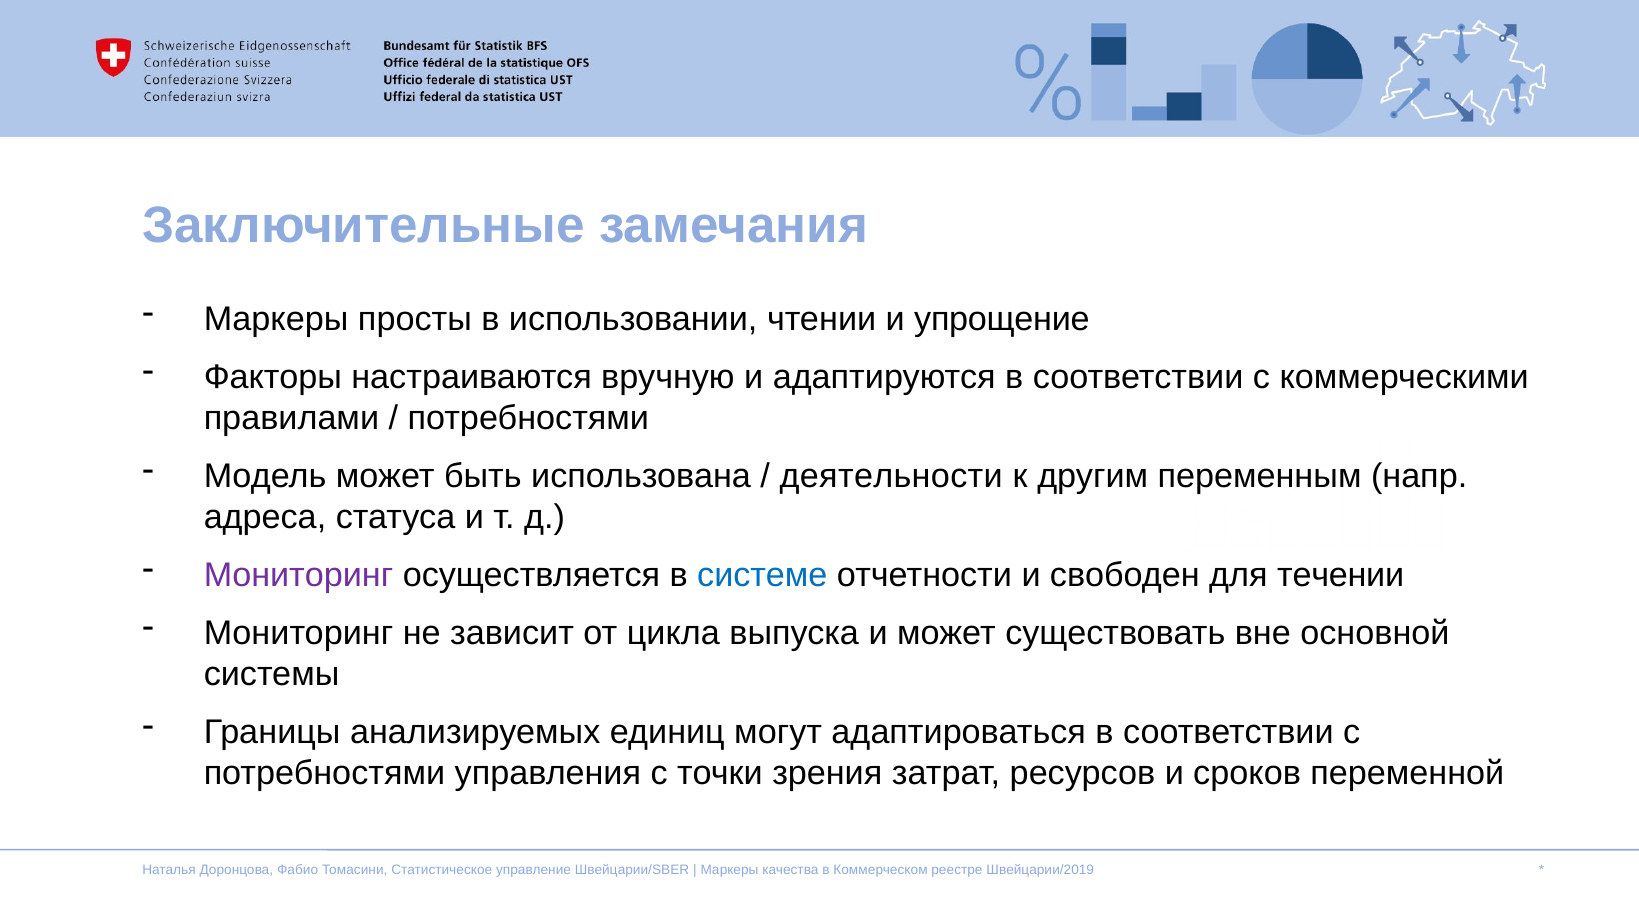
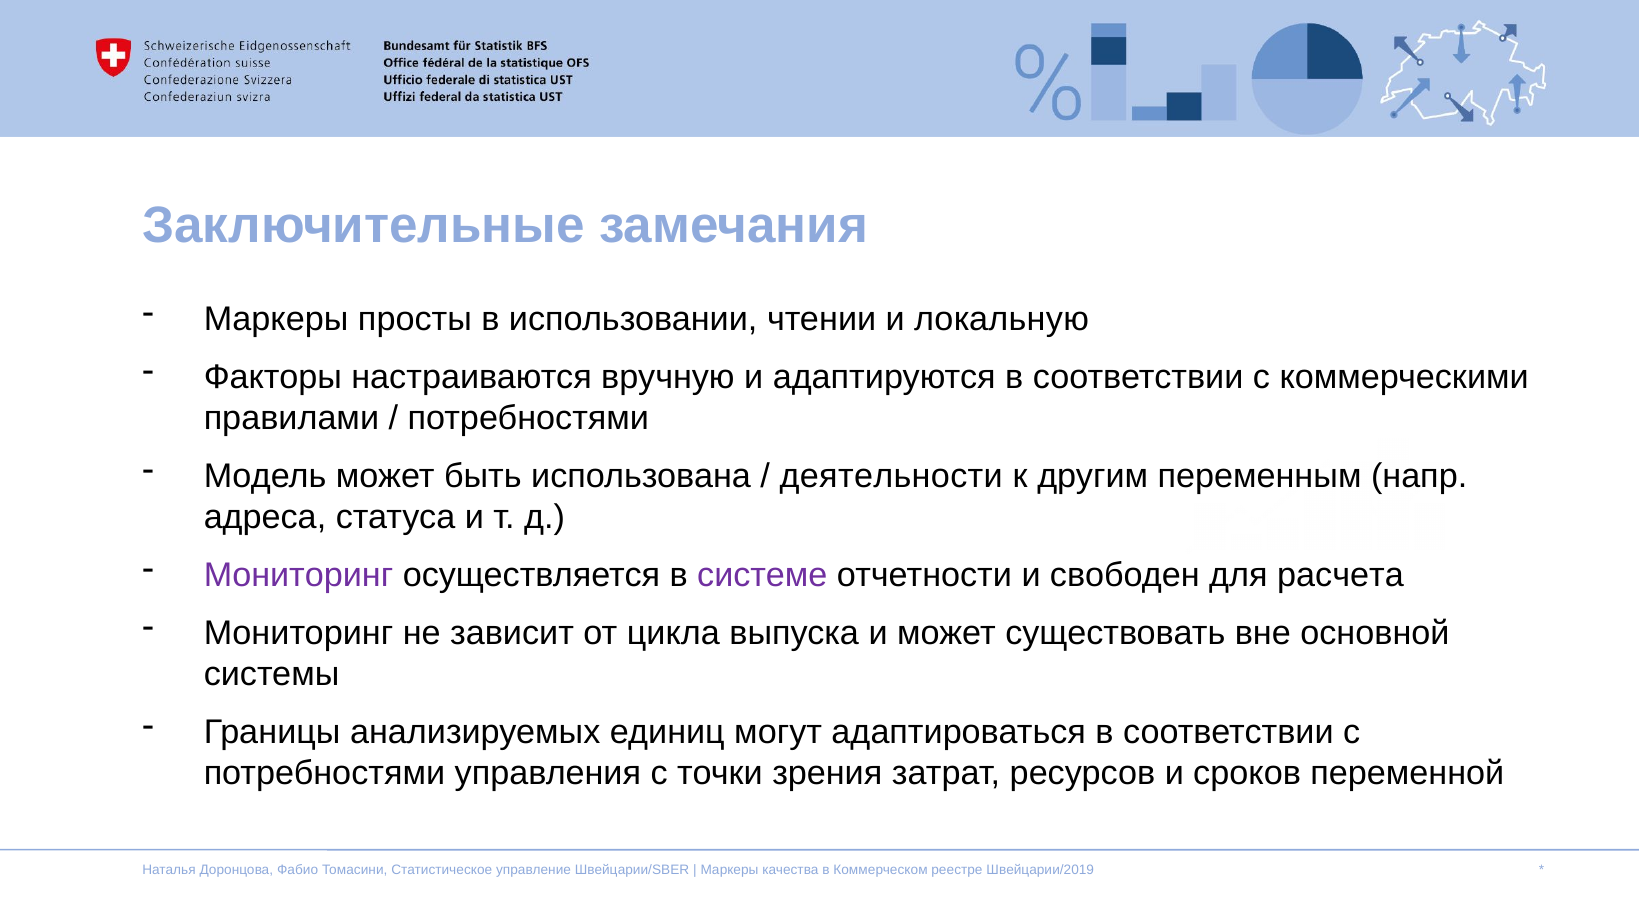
упрощение: упрощение -> локальную
системе colour: blue -> purple
течении: течении -> расчета
